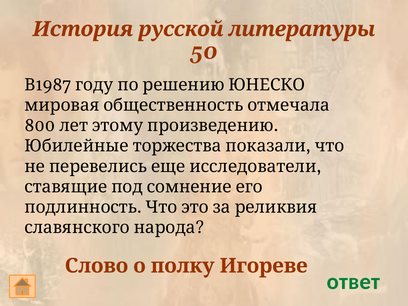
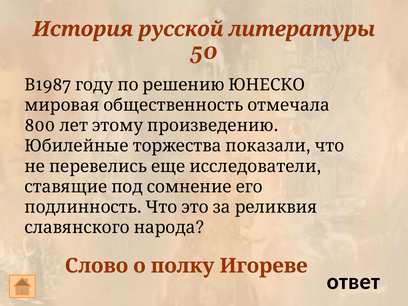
ответ colour: green -> black
